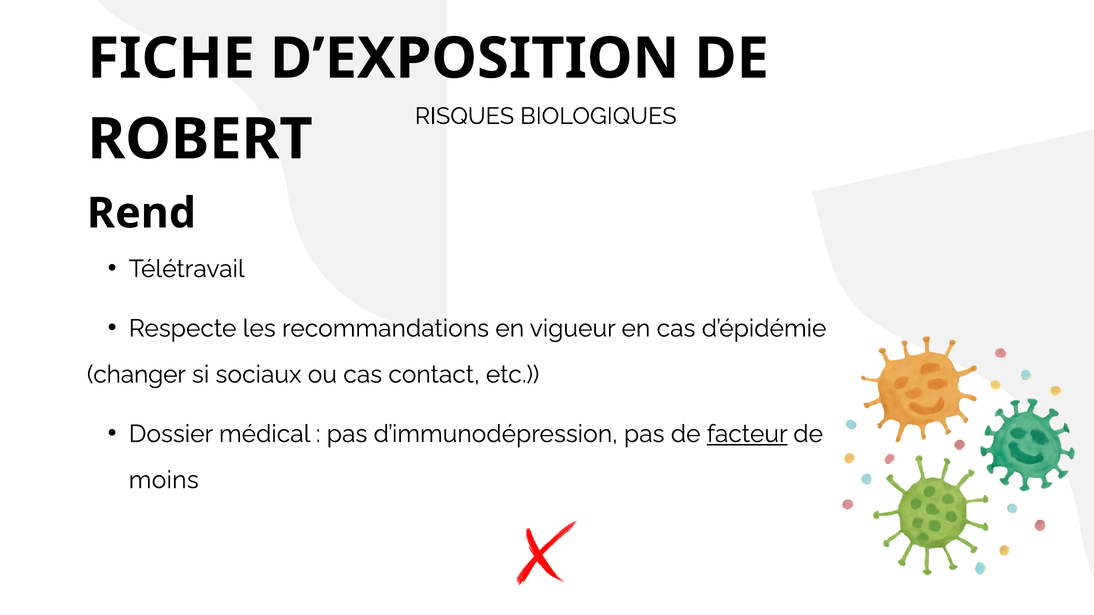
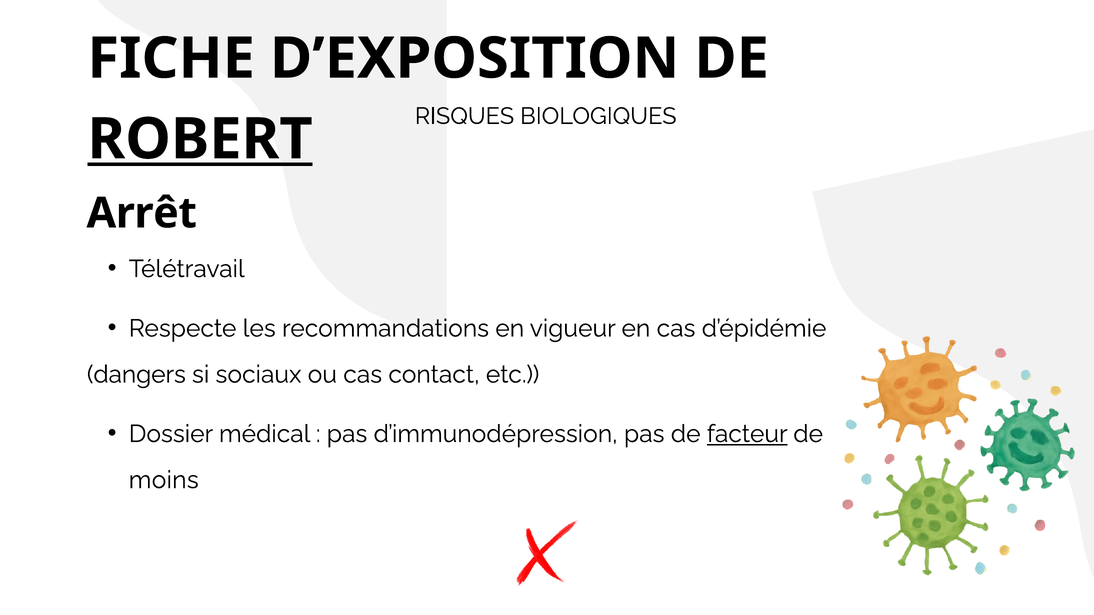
ROBERT underline: none -> present
Rend: Rend -> Arrêt
changer: changer -> dangers
